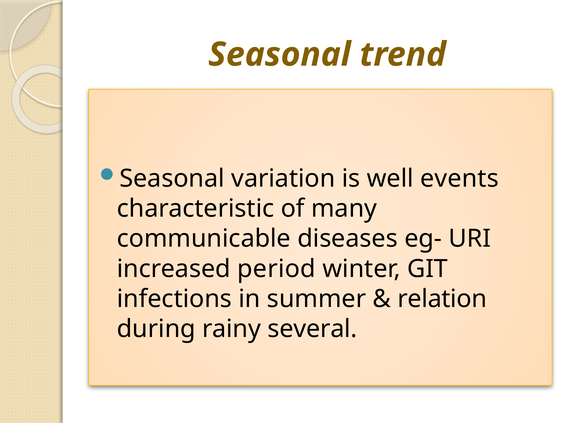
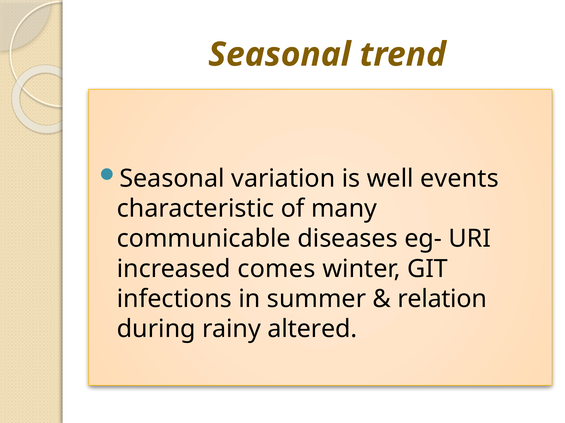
period: period -> comes
several: several -> altered
